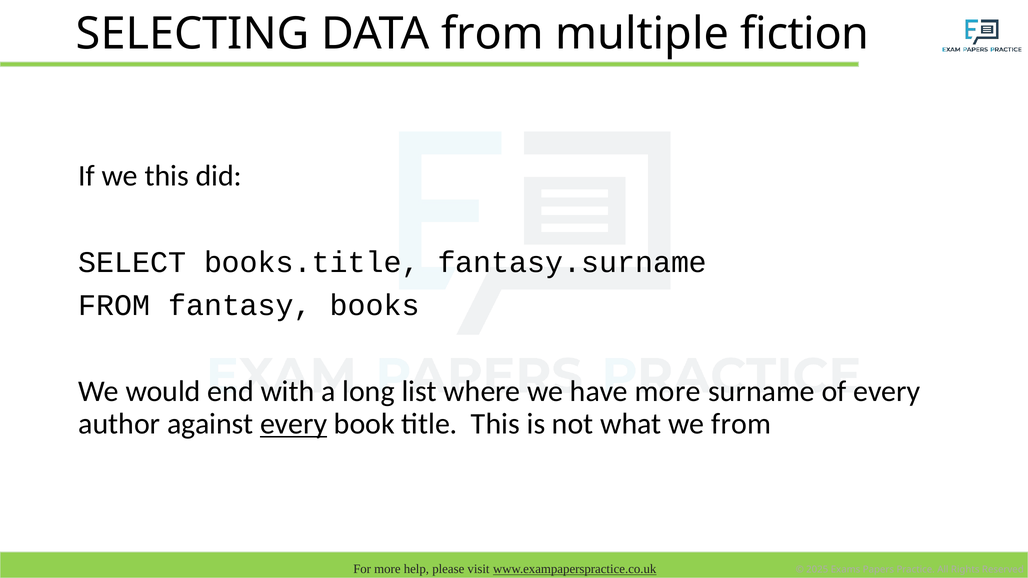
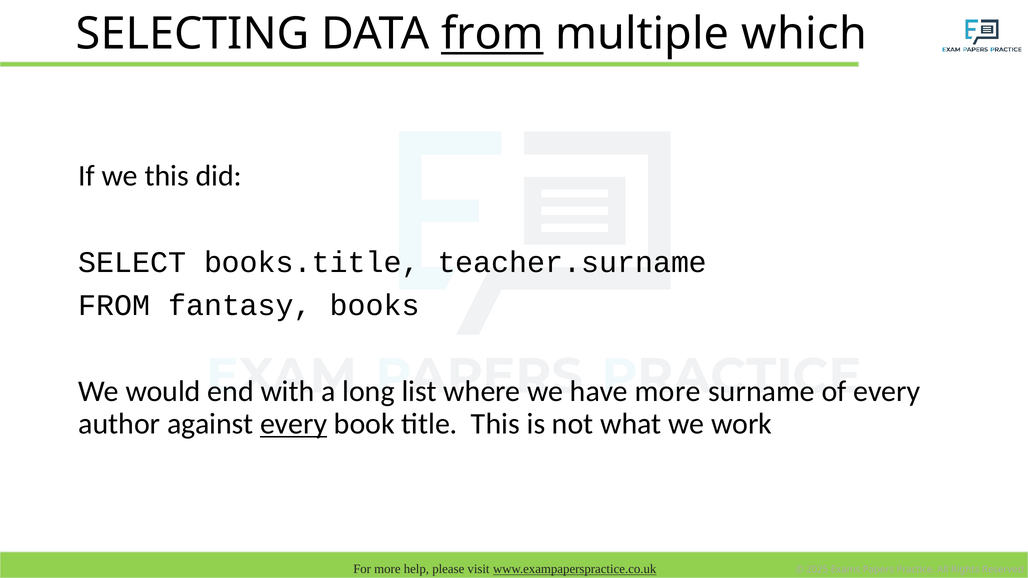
from at (492, 34) underline: none -> present
fiction: fiction -> which
fantasy.surname: fantasy.surname -> teacher.surname
we from: from -> work
